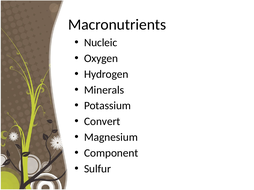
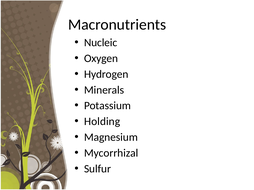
Convert: Convert -> Holding
Component: Component -> Mycorrhizal
